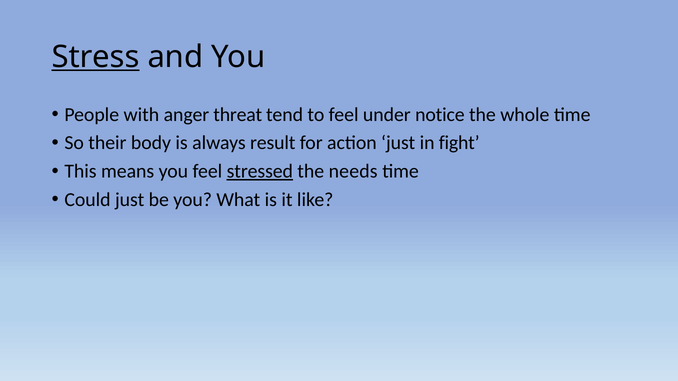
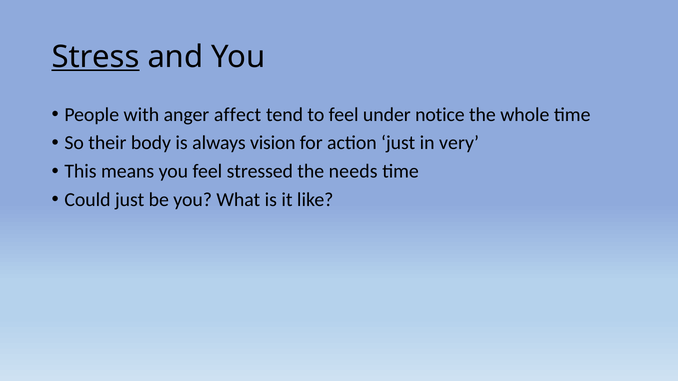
threat: threat -> affect
result: result -> vision
fight: fight -> very
stressed underline: present -> none
